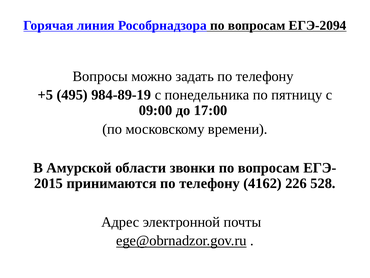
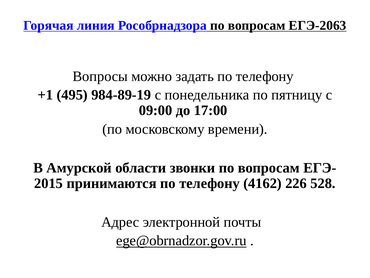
ЕГЭ-2094: ЕГЭ-2094 -> ЕГЭ-2063
+5: +5 -> +1
